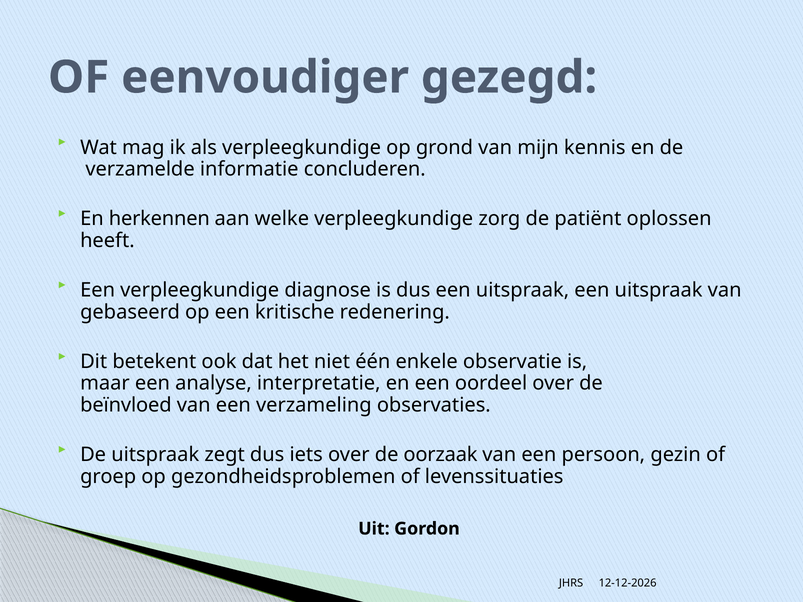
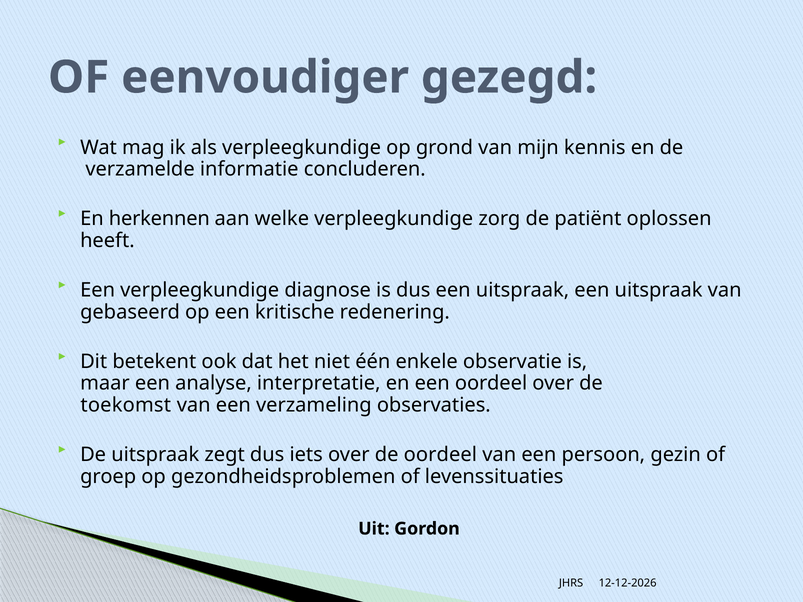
beïnvloed: beïnvloed -> toekomst
de oorzaak: oorzaak -> oordeel
